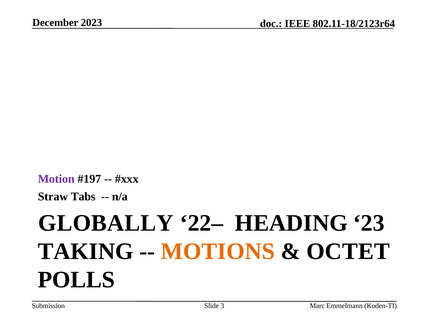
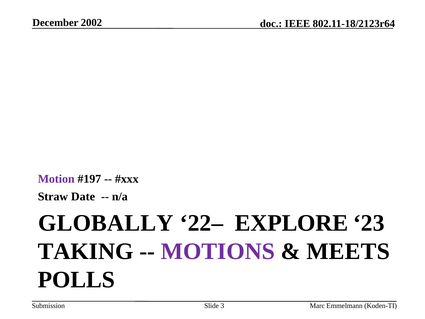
2023: 2023 -> 2002
Tabs: Tabs -> Date
HEADING: HEADING -> EXPLORE
MOTIONS colour: orange -> purple
OCTET: OCTET -> MEETS
